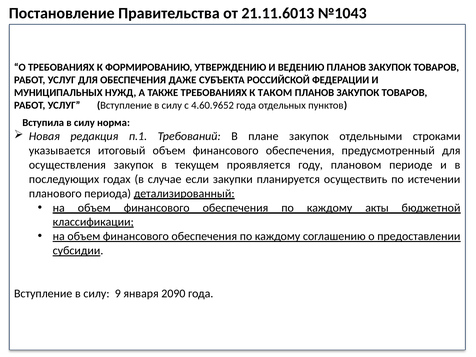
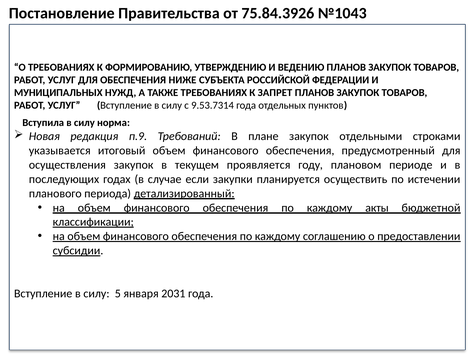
21.11.6013: 21.11.6013 -> 75.84.3926
ДАЖЕ: ДАЖЕ -> НИЖЕ
ТАКОМ: ТАКОМ -> ЗАПРЕТ
4.60.9652: 4.60.9652 -> 9.53.7314
п.1: п.1 -> п.9
9: 9 -> 5
2090: 2090 -> 2031
